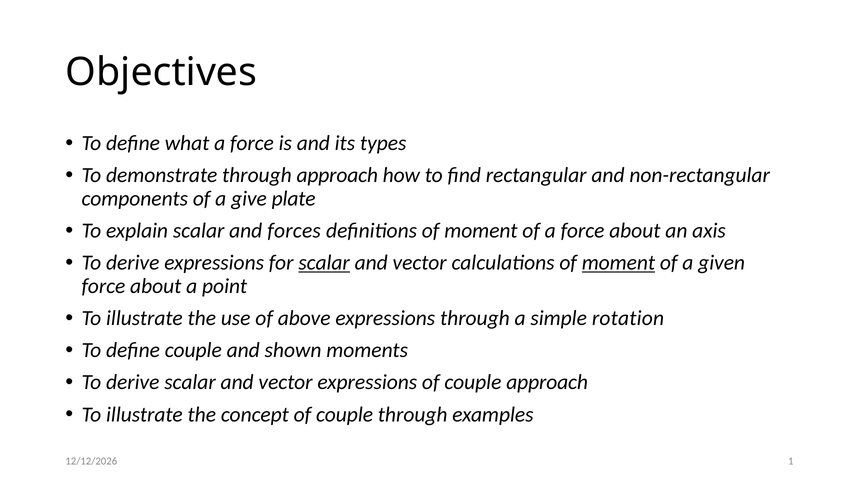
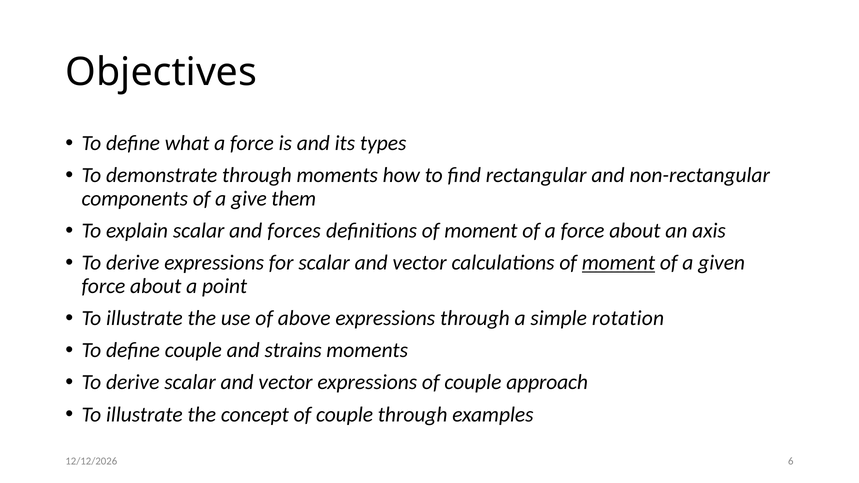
through approach: approach -> moments
plate: plate -> them
scalar at (324, 263) underline: present -> none
shown: shown -> strains
1: 1 -> 6
